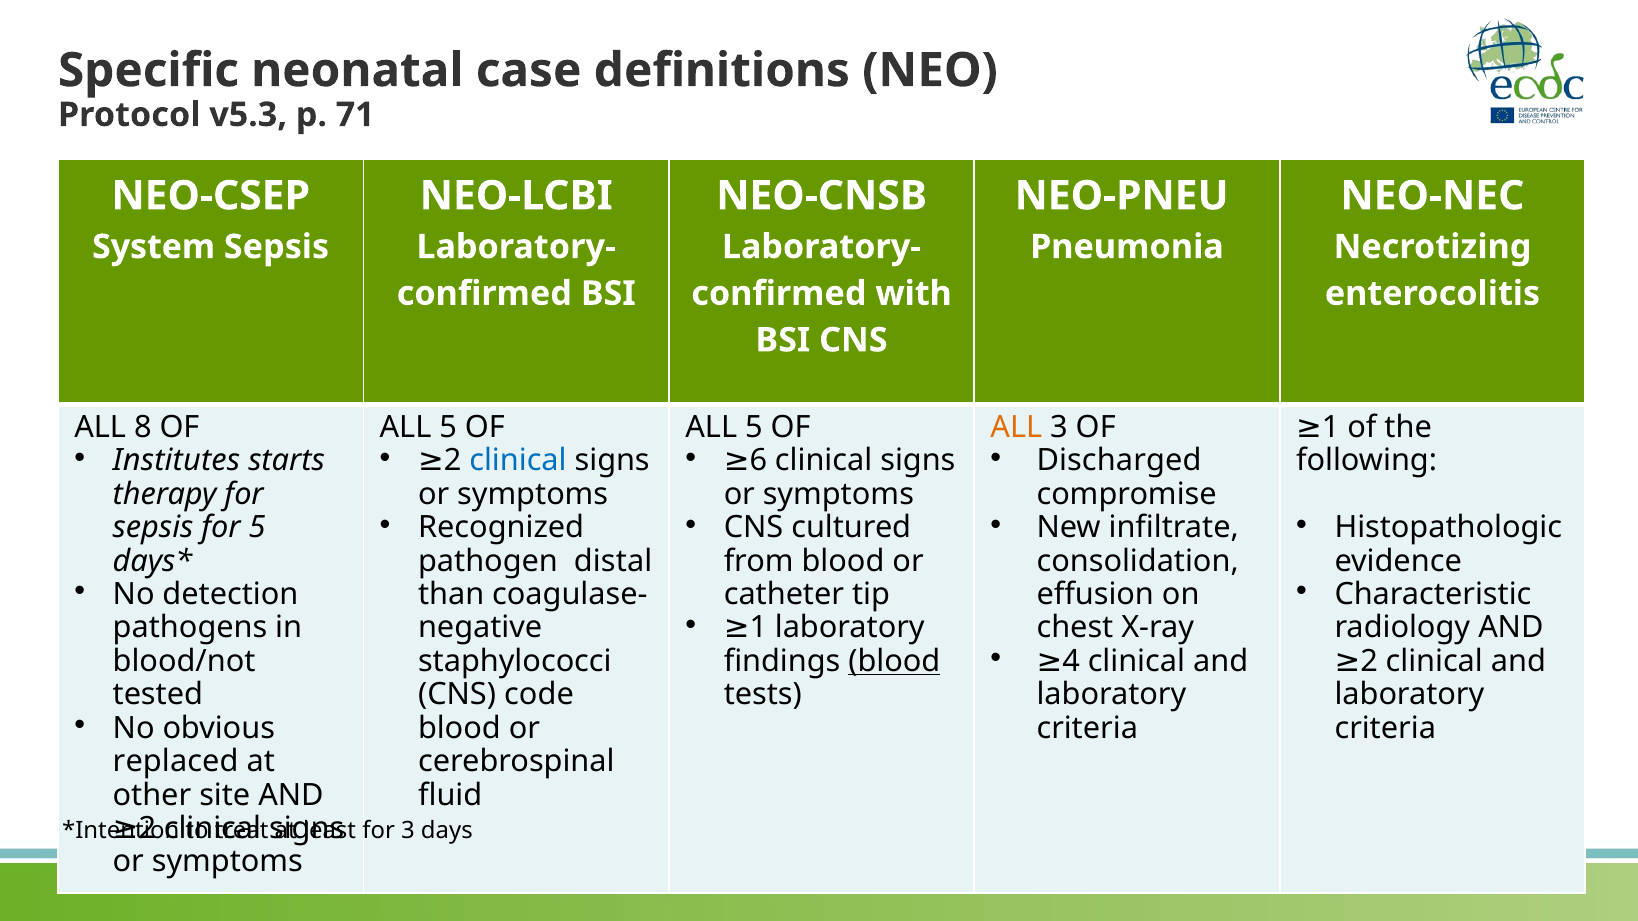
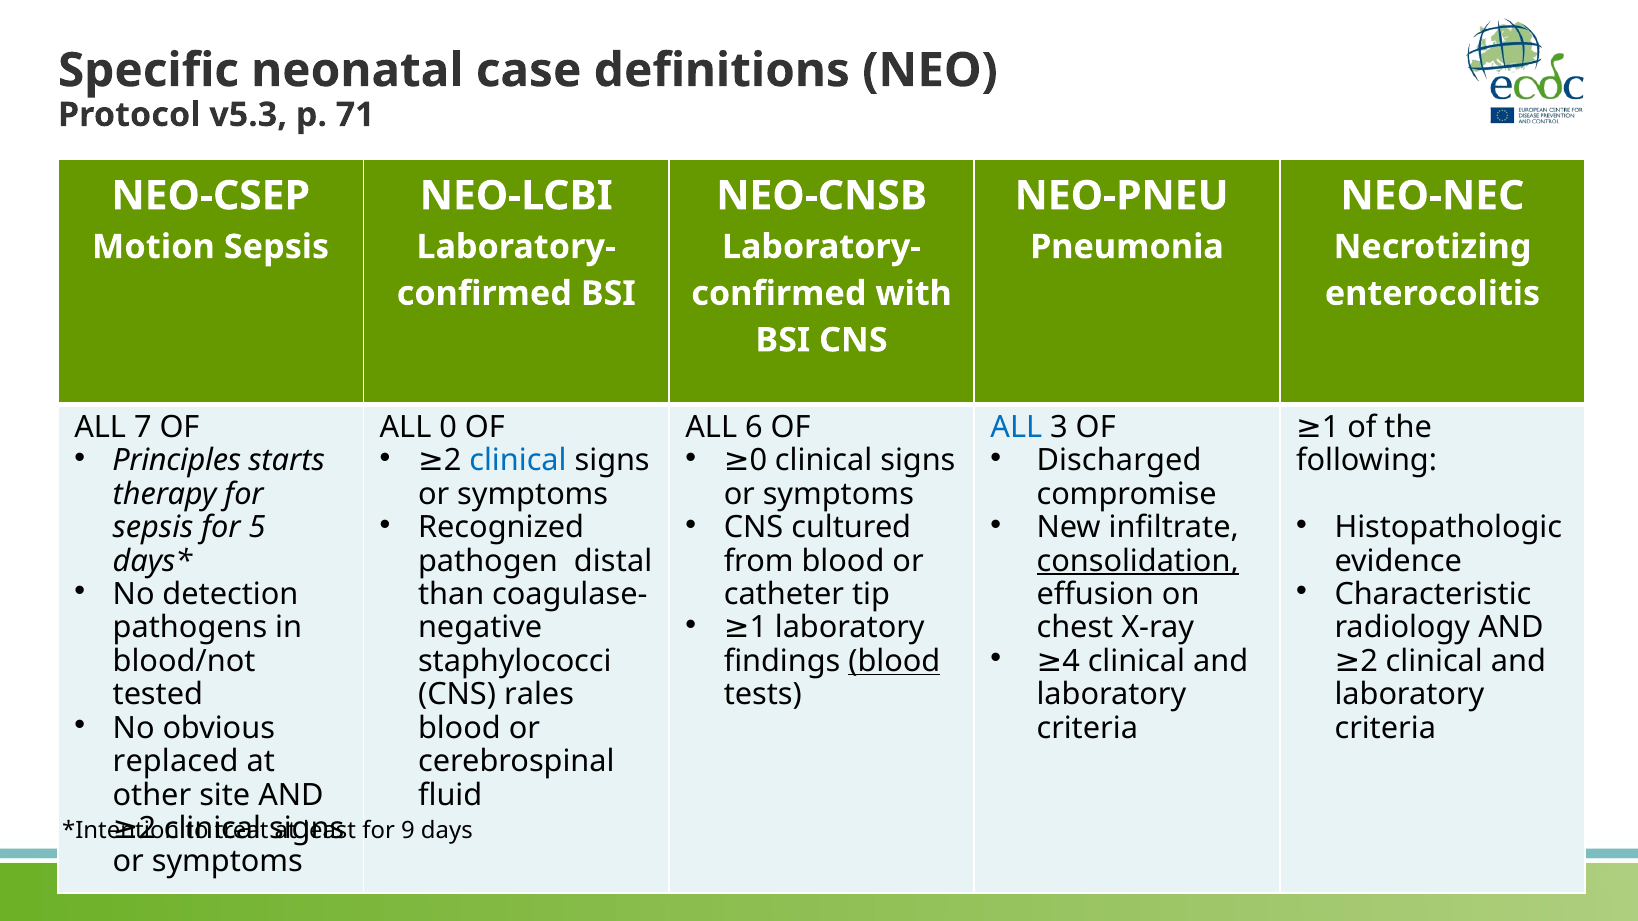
System: System -> Motion
8: 8 -> 7
5 at (448, 428): 5 -> 0
5 at (754, 428): 5 -> 6
ALL at (1016, 428) colour: orange -> blue
Institutes: Institutes -> Principles
6 at (758, 461): 6 -> 0
consolidation underline: none -> present
code: code -> rales
for 3: 3 -> 9
